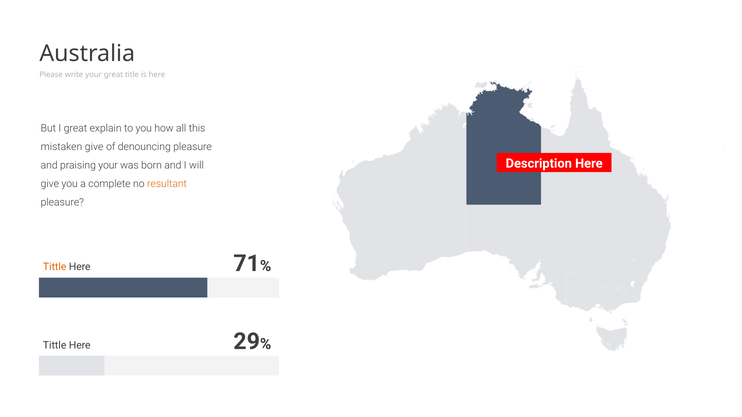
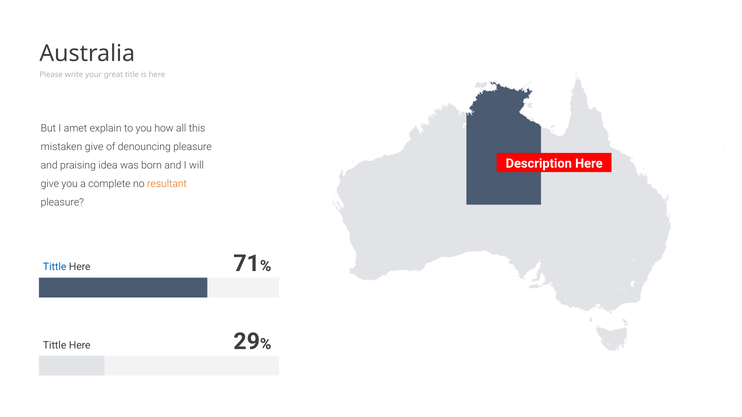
I great: great -> amet
praising your: your -> idea
Tittle at (55, 267) colour: orange -> blue
